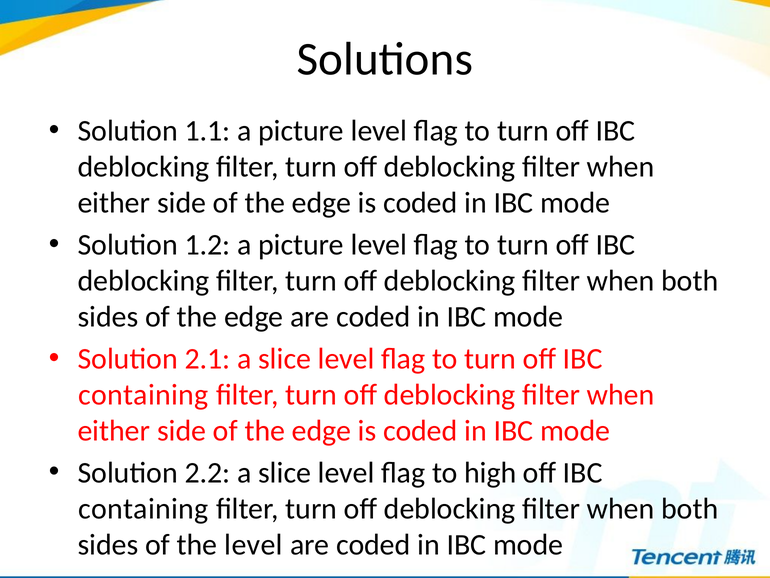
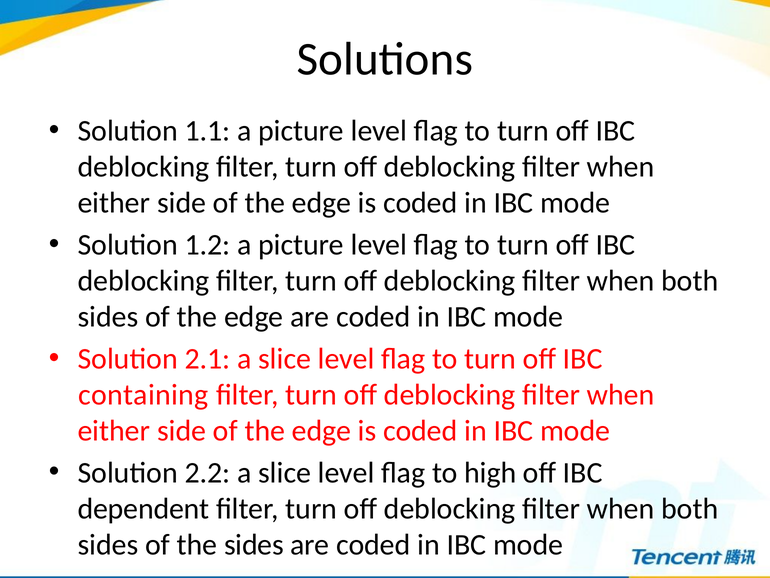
containing at (143, 508): containing -> dependent
the level: level -> sides
